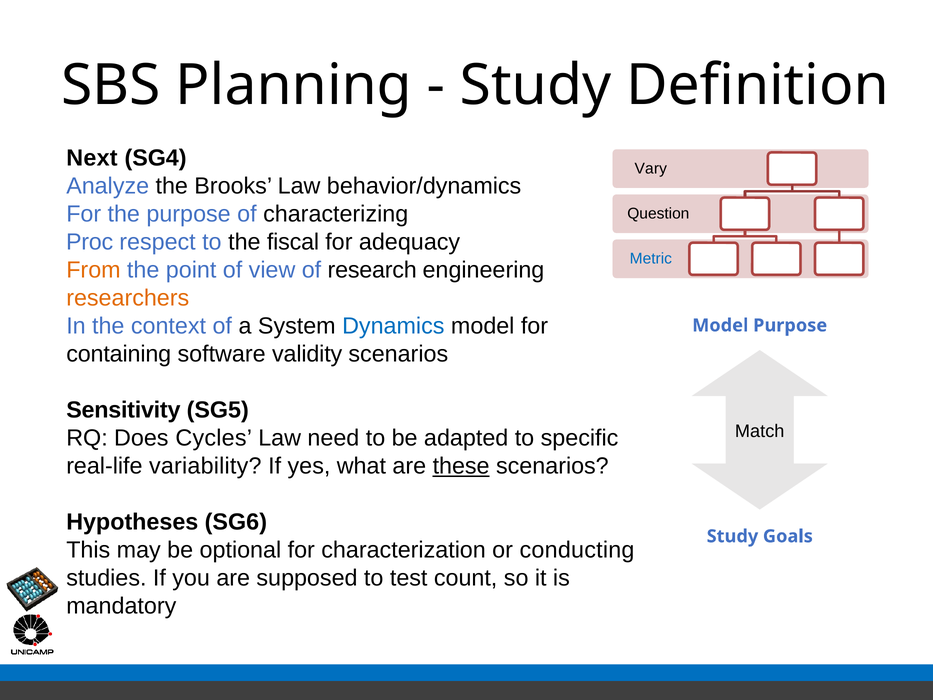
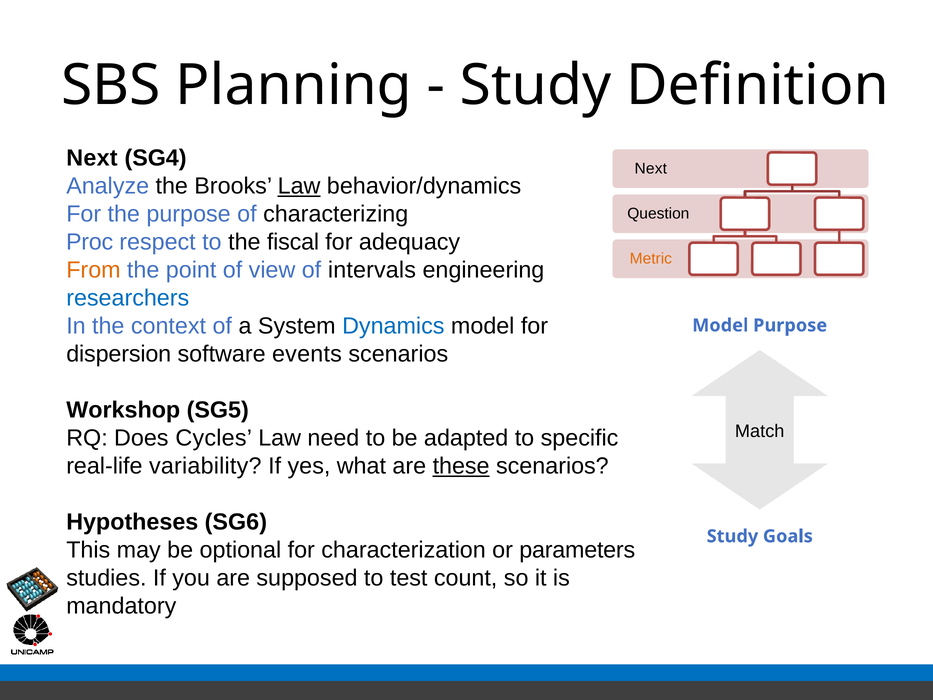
Vary at (651, 168): Vary -> Next
Law at (299, 186) underline: none -> present
Metric colour: blue -> orange
research: research -> intervals
researchers colour: orange -> blue
containing: containing -> dispersion
validity: validity -> events
Sensitivity: Sensitivity -> Workshop
conducting: conducting -> parameters
